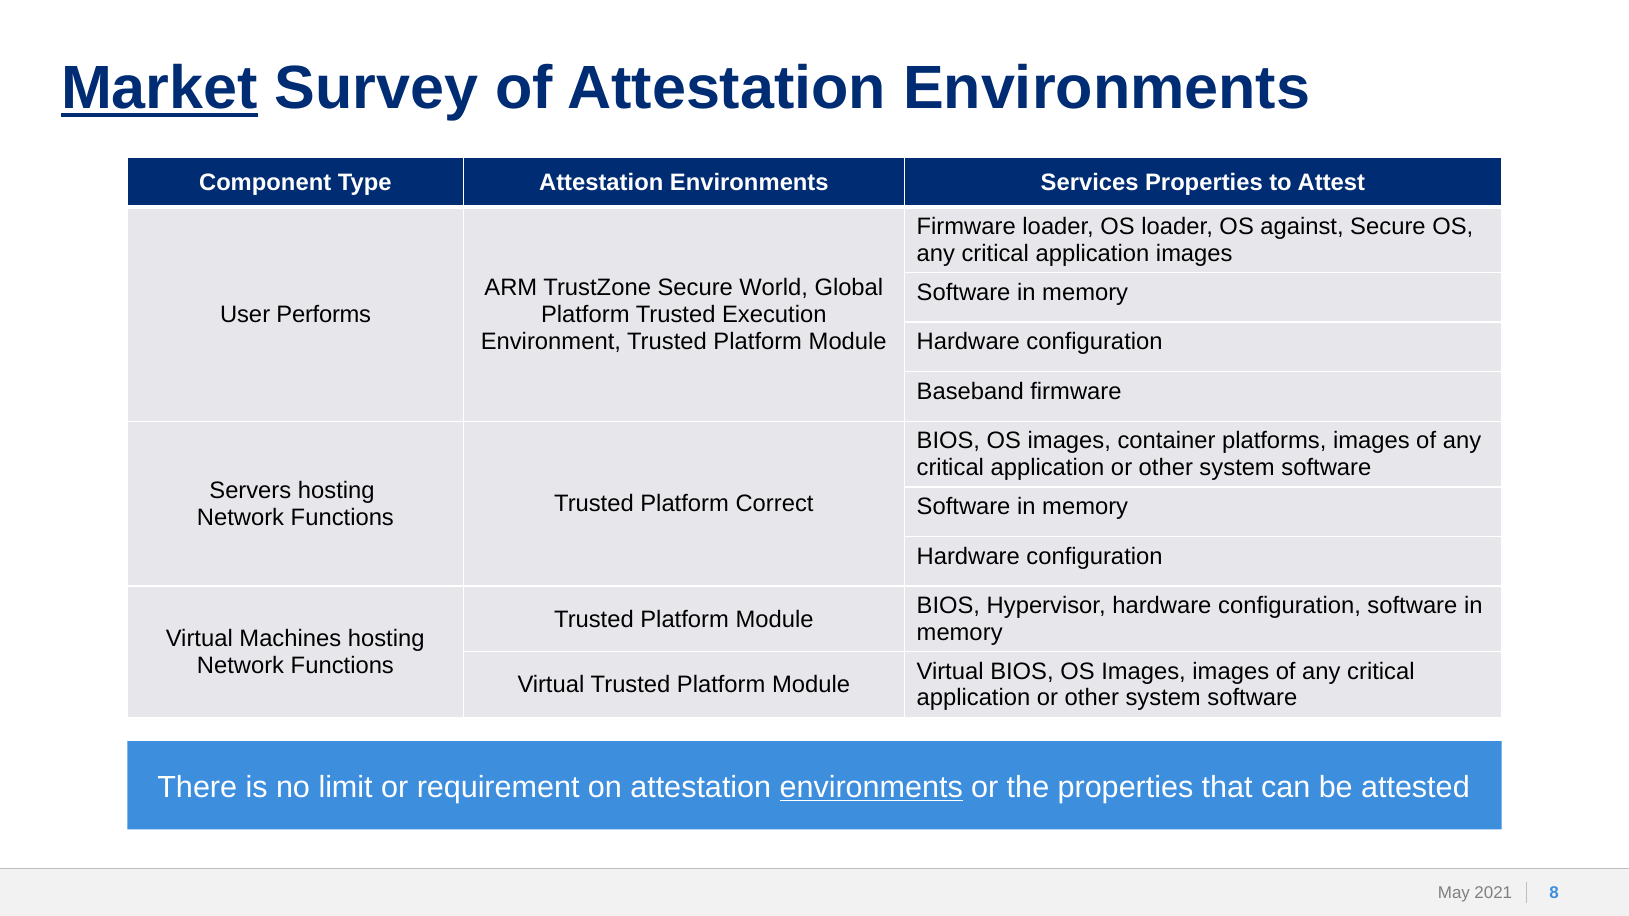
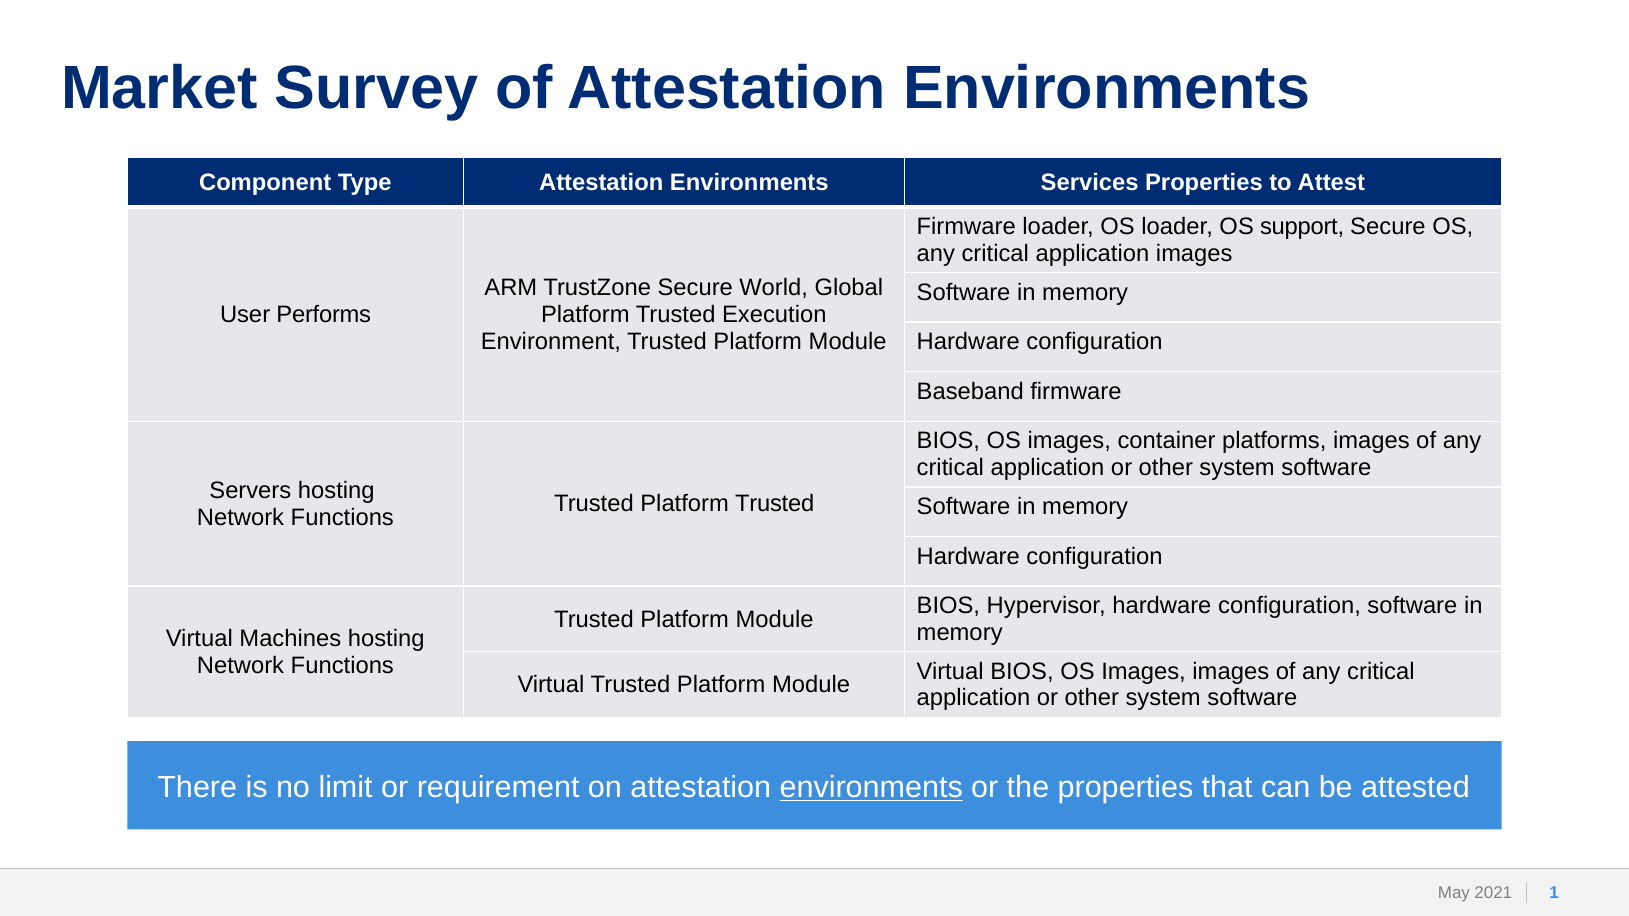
Market underline: present -> none
against: against -> support
Trusted Platform Correct: Correct -> Trusted
8: 8 -> 1
